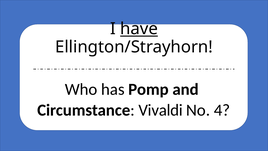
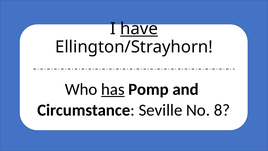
has underline: none -> present
Vivaldi: Vivaldi -> Seville
4: 4 -> 8
